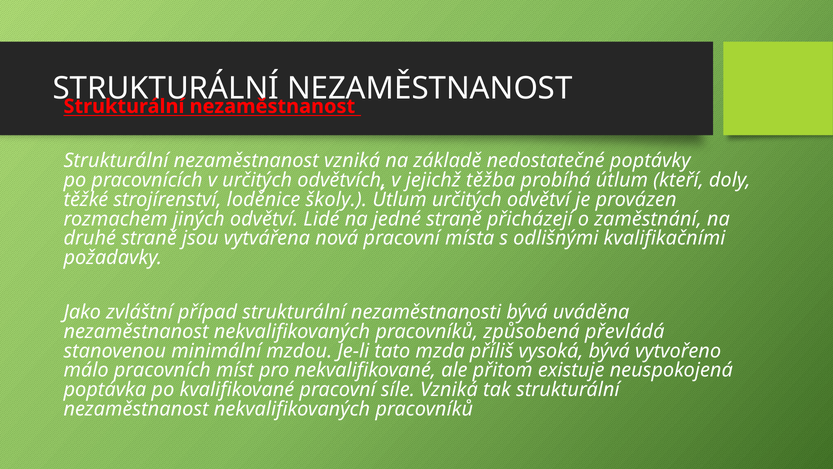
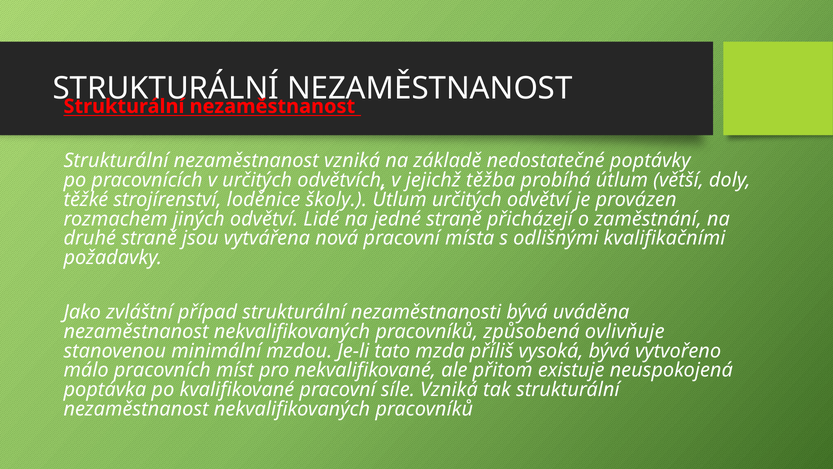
kteří: kteří -> větší
převládá: převládá -> ovlivňuje
